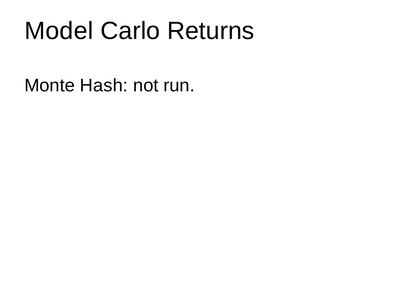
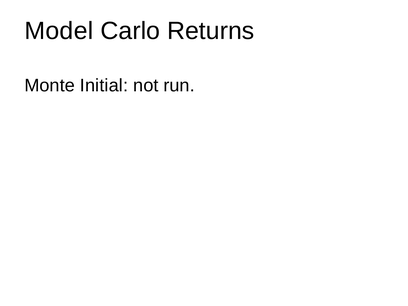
Hash: Hash -> Initial
